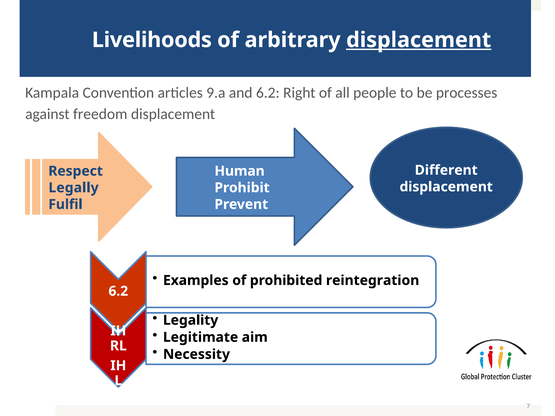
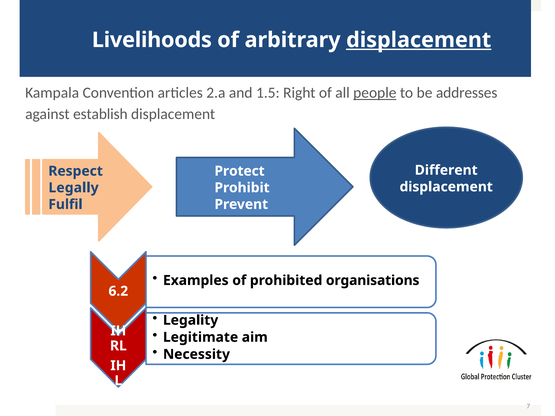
9.a: 9.a -> 2.a
and 6.2: 6.2 -> 1.5
people underline: none -> present
processes: processes -> addresses
freedom: freedom -> establish
Human: Human -> Protect
reintegration: reintegration -> organisations
